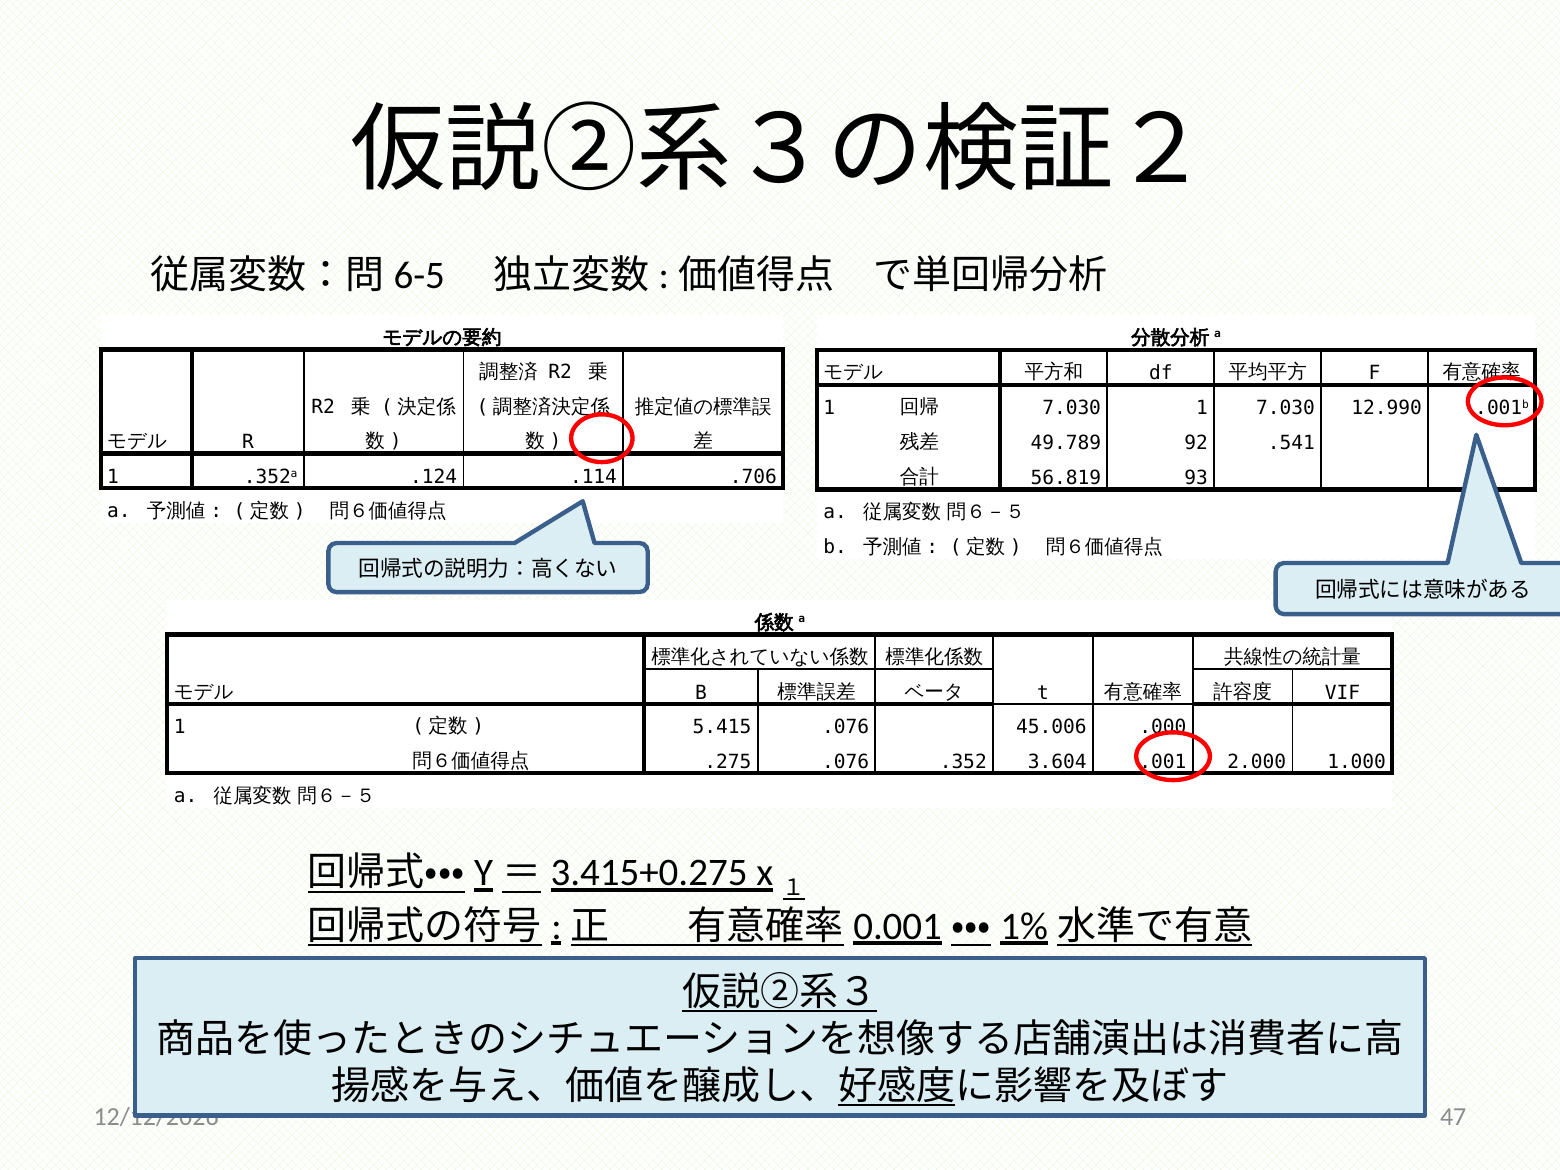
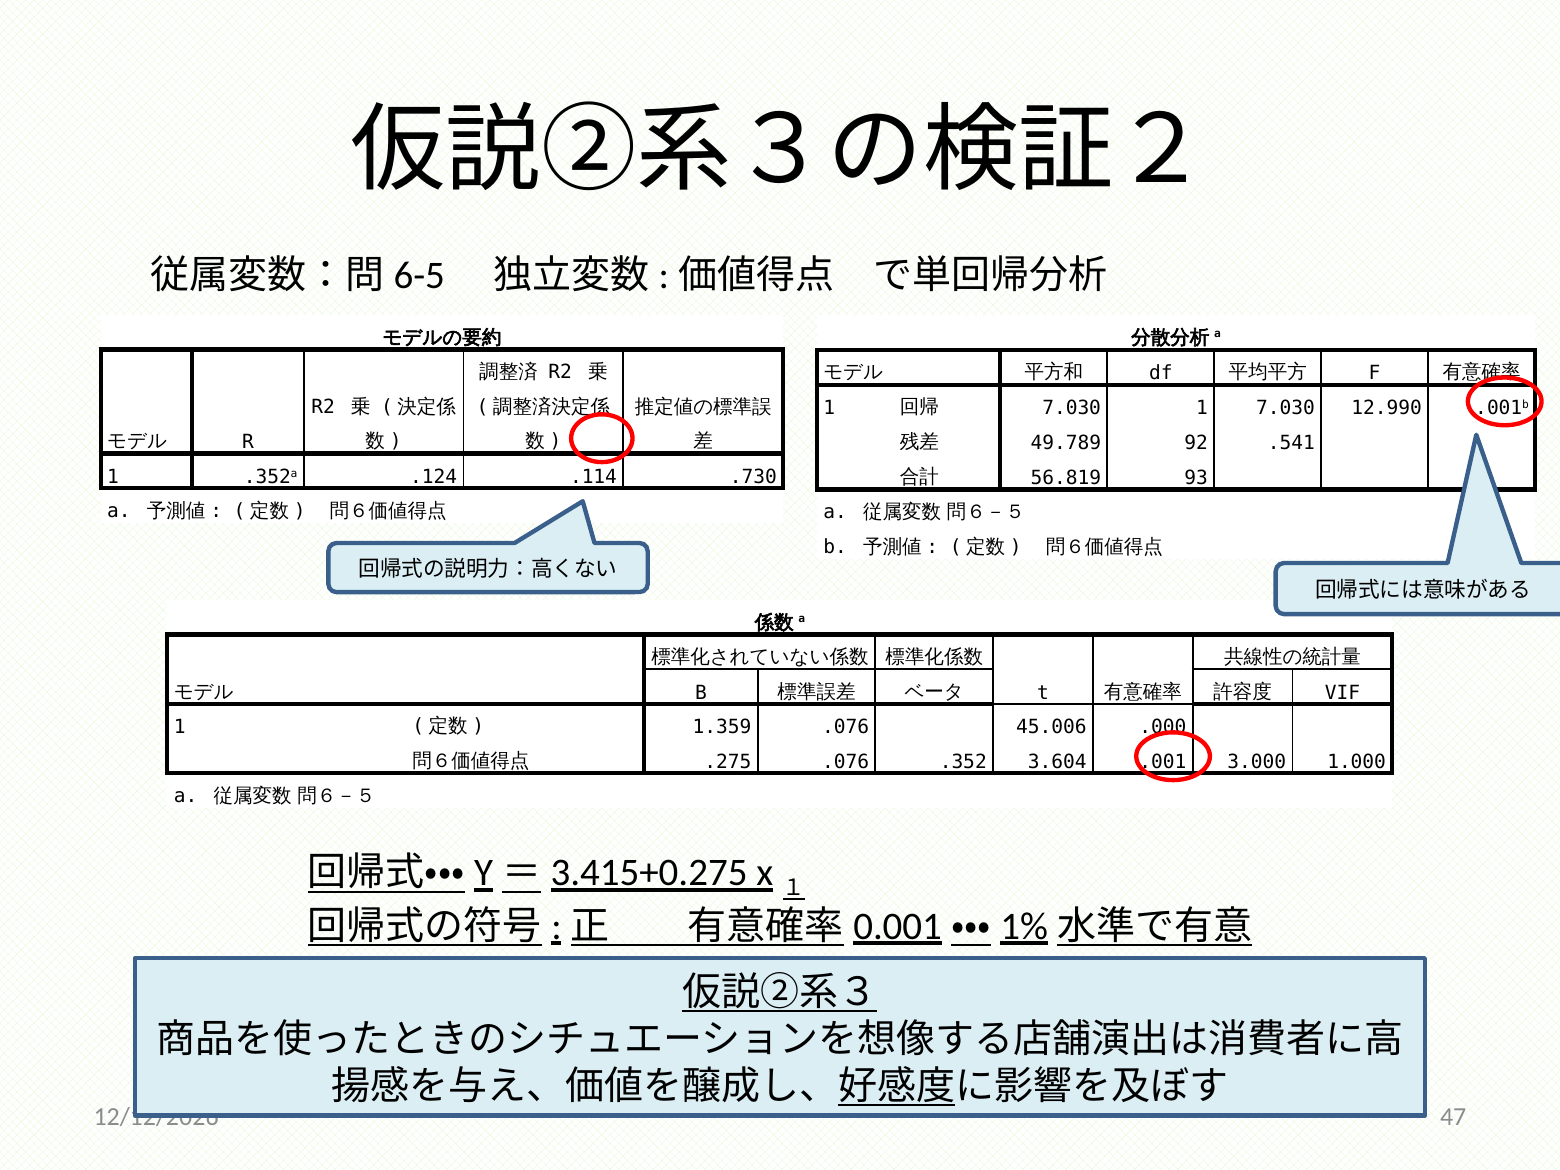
.706: .706 -> .730
5.415: 5.415 -> 1.359
2.000: 2.000 -> 3.000
